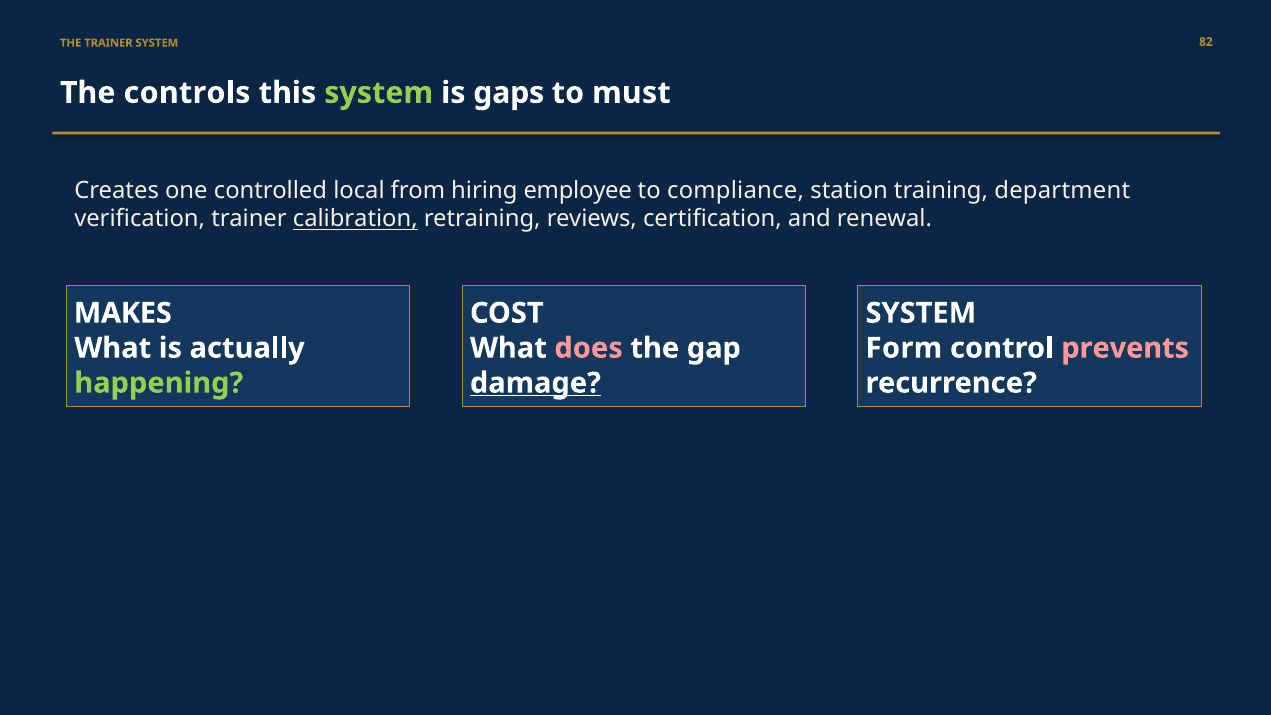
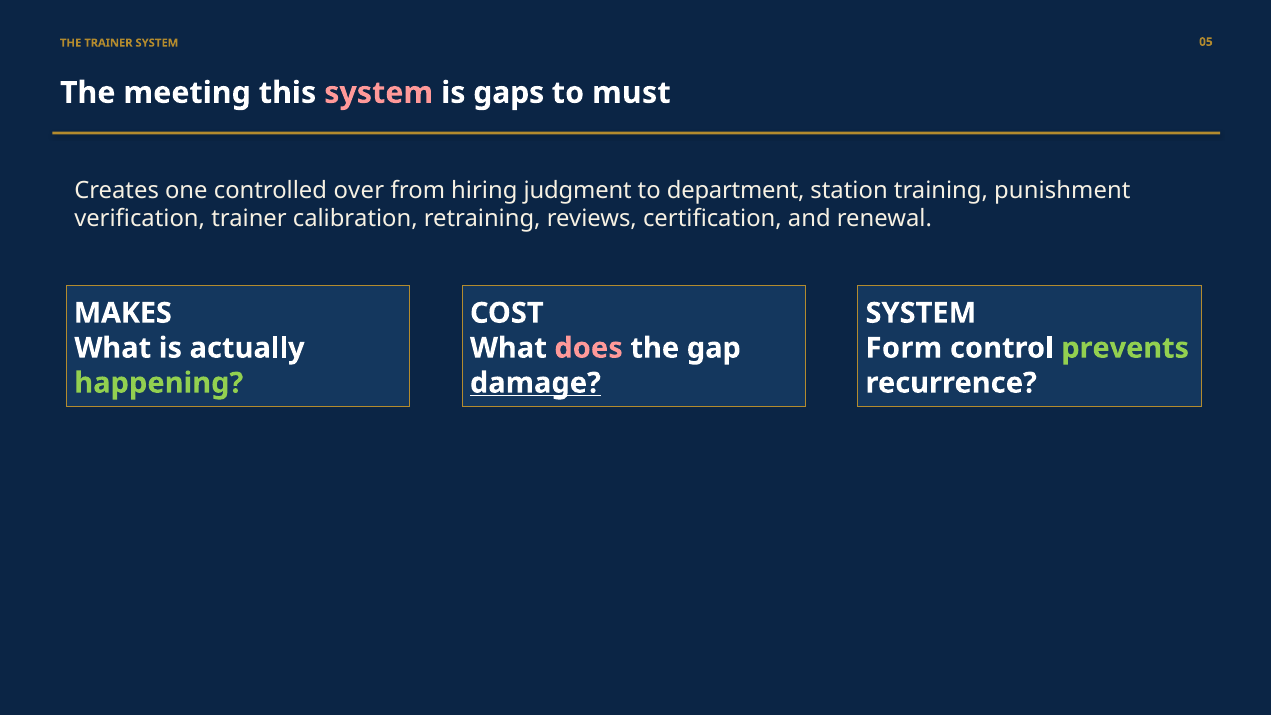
82: 82 -> 05
controls: controls -> meeting
system at (379, 93) colour: light green -> pink
local: local -> over
employee: employee -> judgment
compliance: compliance -> department
department: department -> punishment
calibration underline: present -> none
prevents colour: pink -> light green
